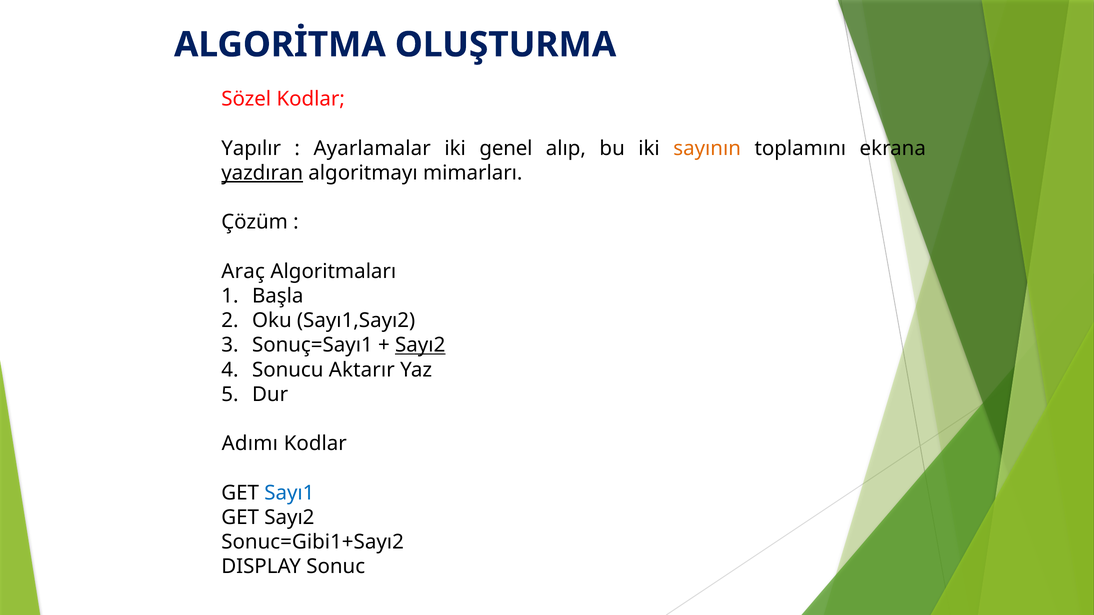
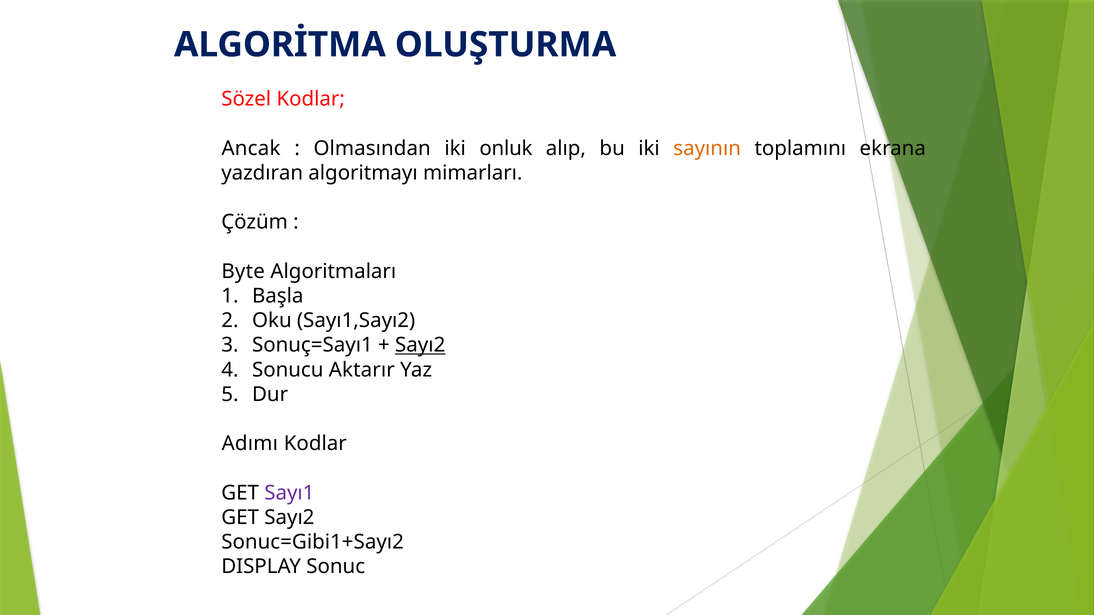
Yapılır: Yapılır -> Ancak
Ayarlamalar: Ayarlamalar -> Olmasından
genel: genel -> onluk
yazdıran underline: present -> none
Araç: Araç -> Byte
Sayı1 colour: blue -> purple
